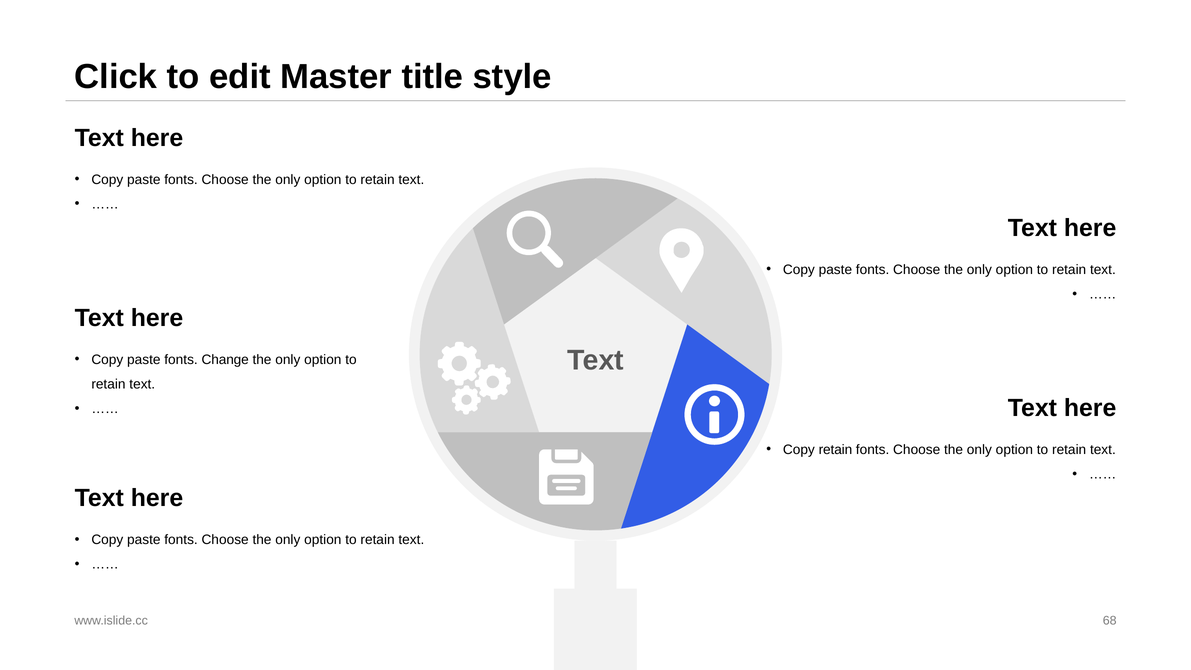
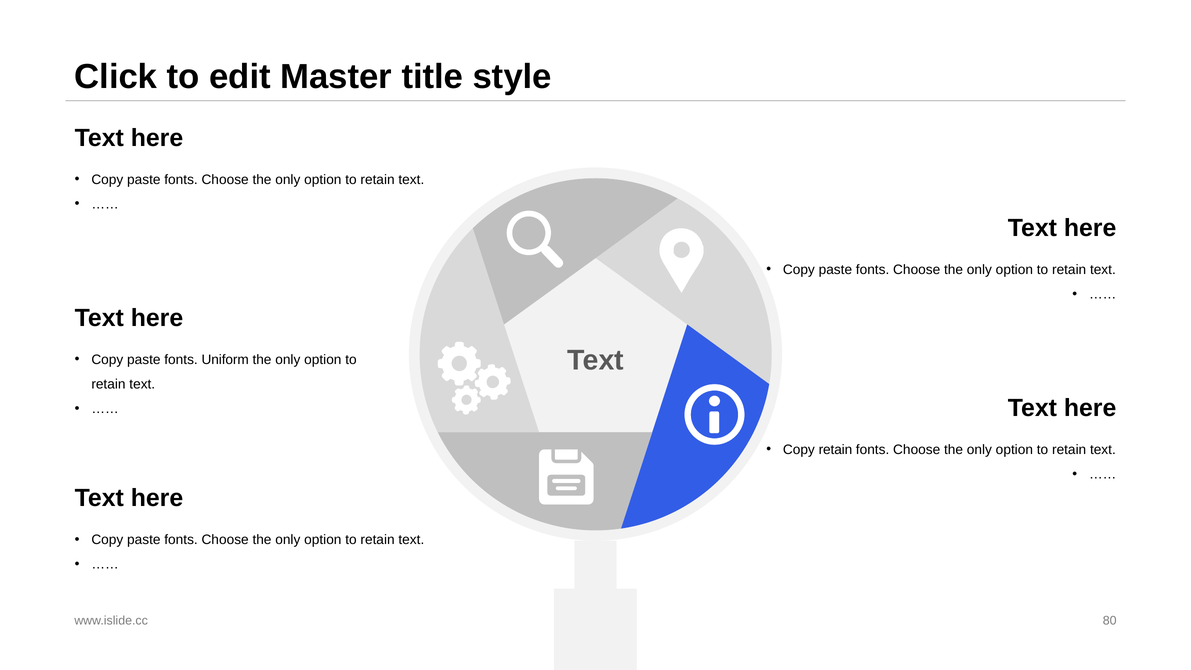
Change: Change -> Uniform
68: 68 -> 80
